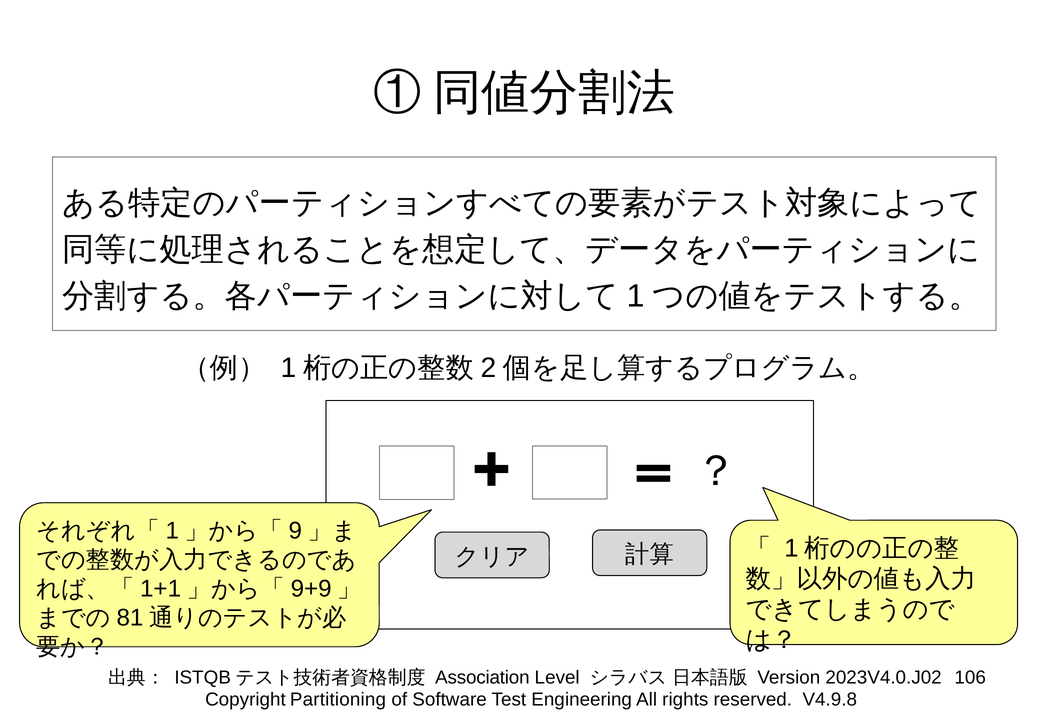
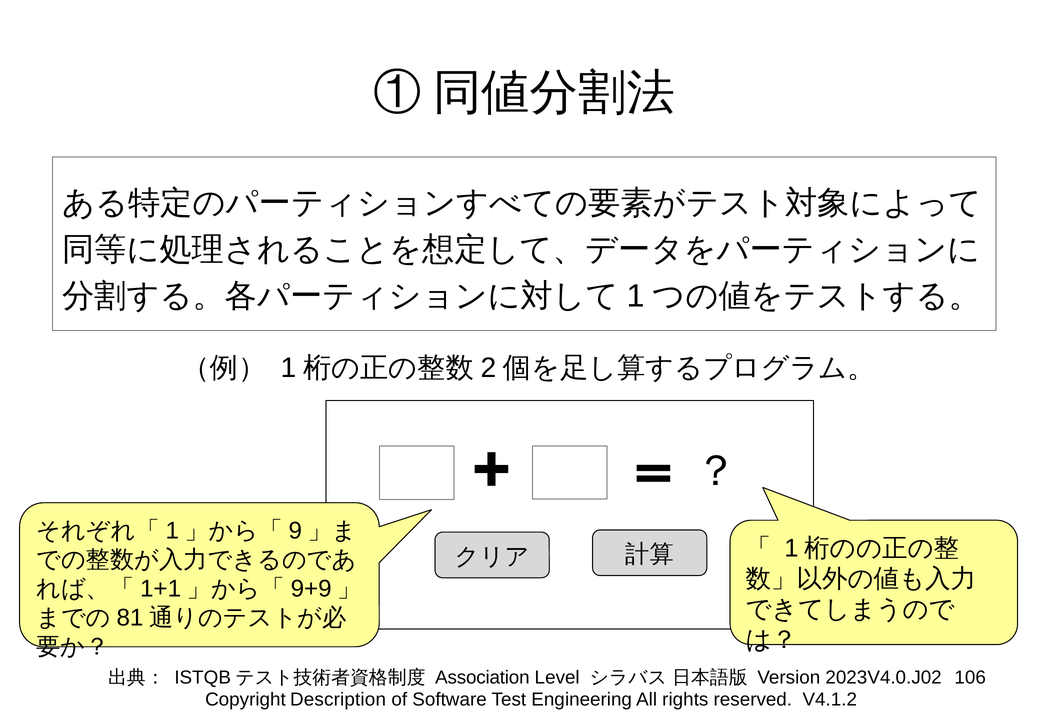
Partitioning: Partitioning -> Description
V4.9.8: V4.9.8 -> V4.1.2
